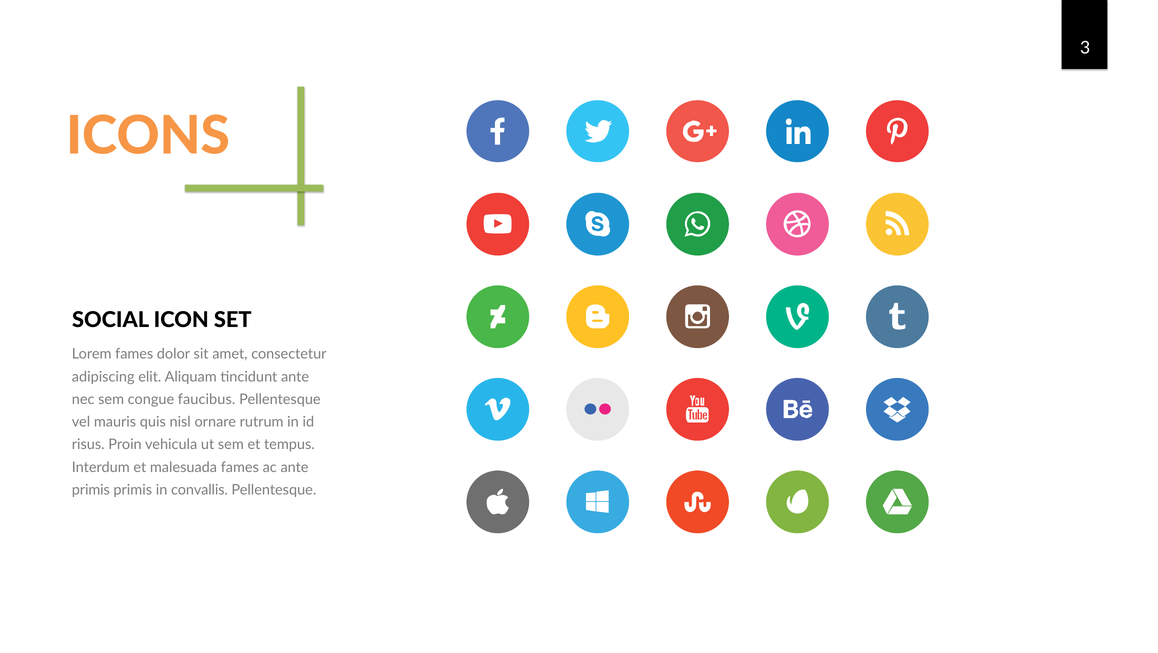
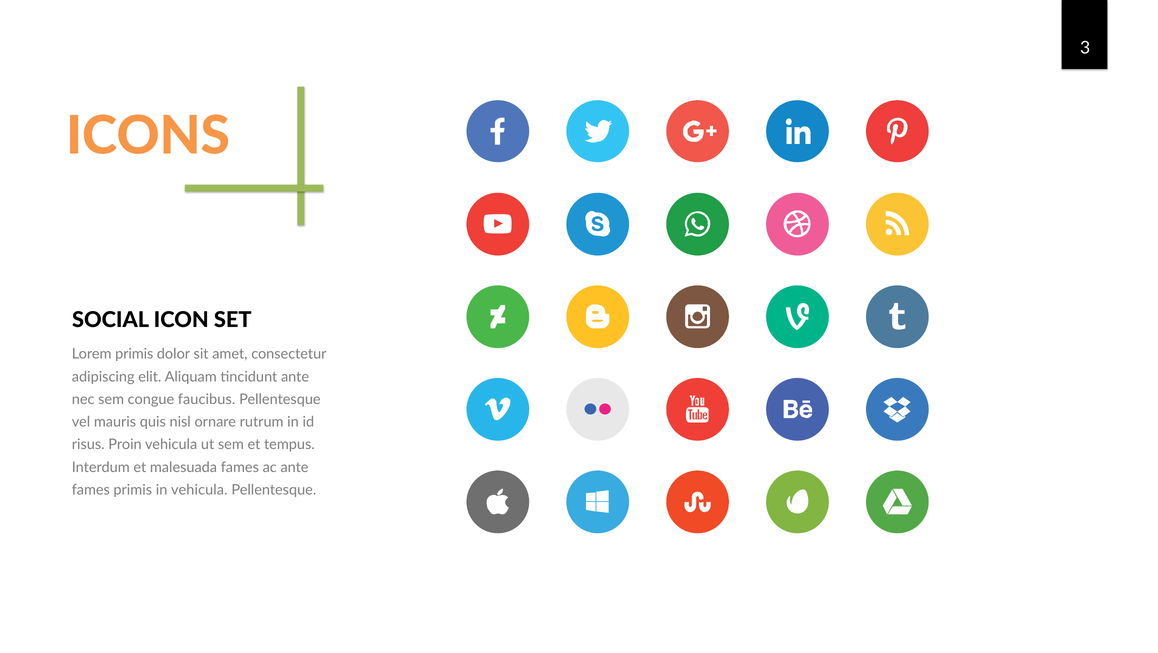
Lorem fames: fames -> primis
primis at (91, 490): primis -> fames
in convallis: convallis -> vehicula
